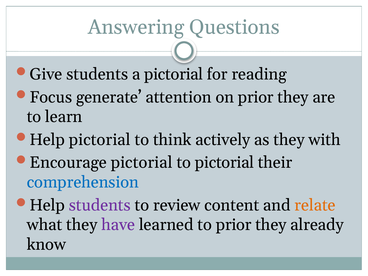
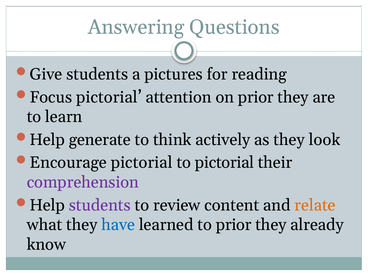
a pictorial: pictorial -> pictures
Focus generate: generate -> pictorial
Help pictorial: pictorial -> generate
with: with -> look
comprehension colour: blue -> purple
have colour: purple -> blue
